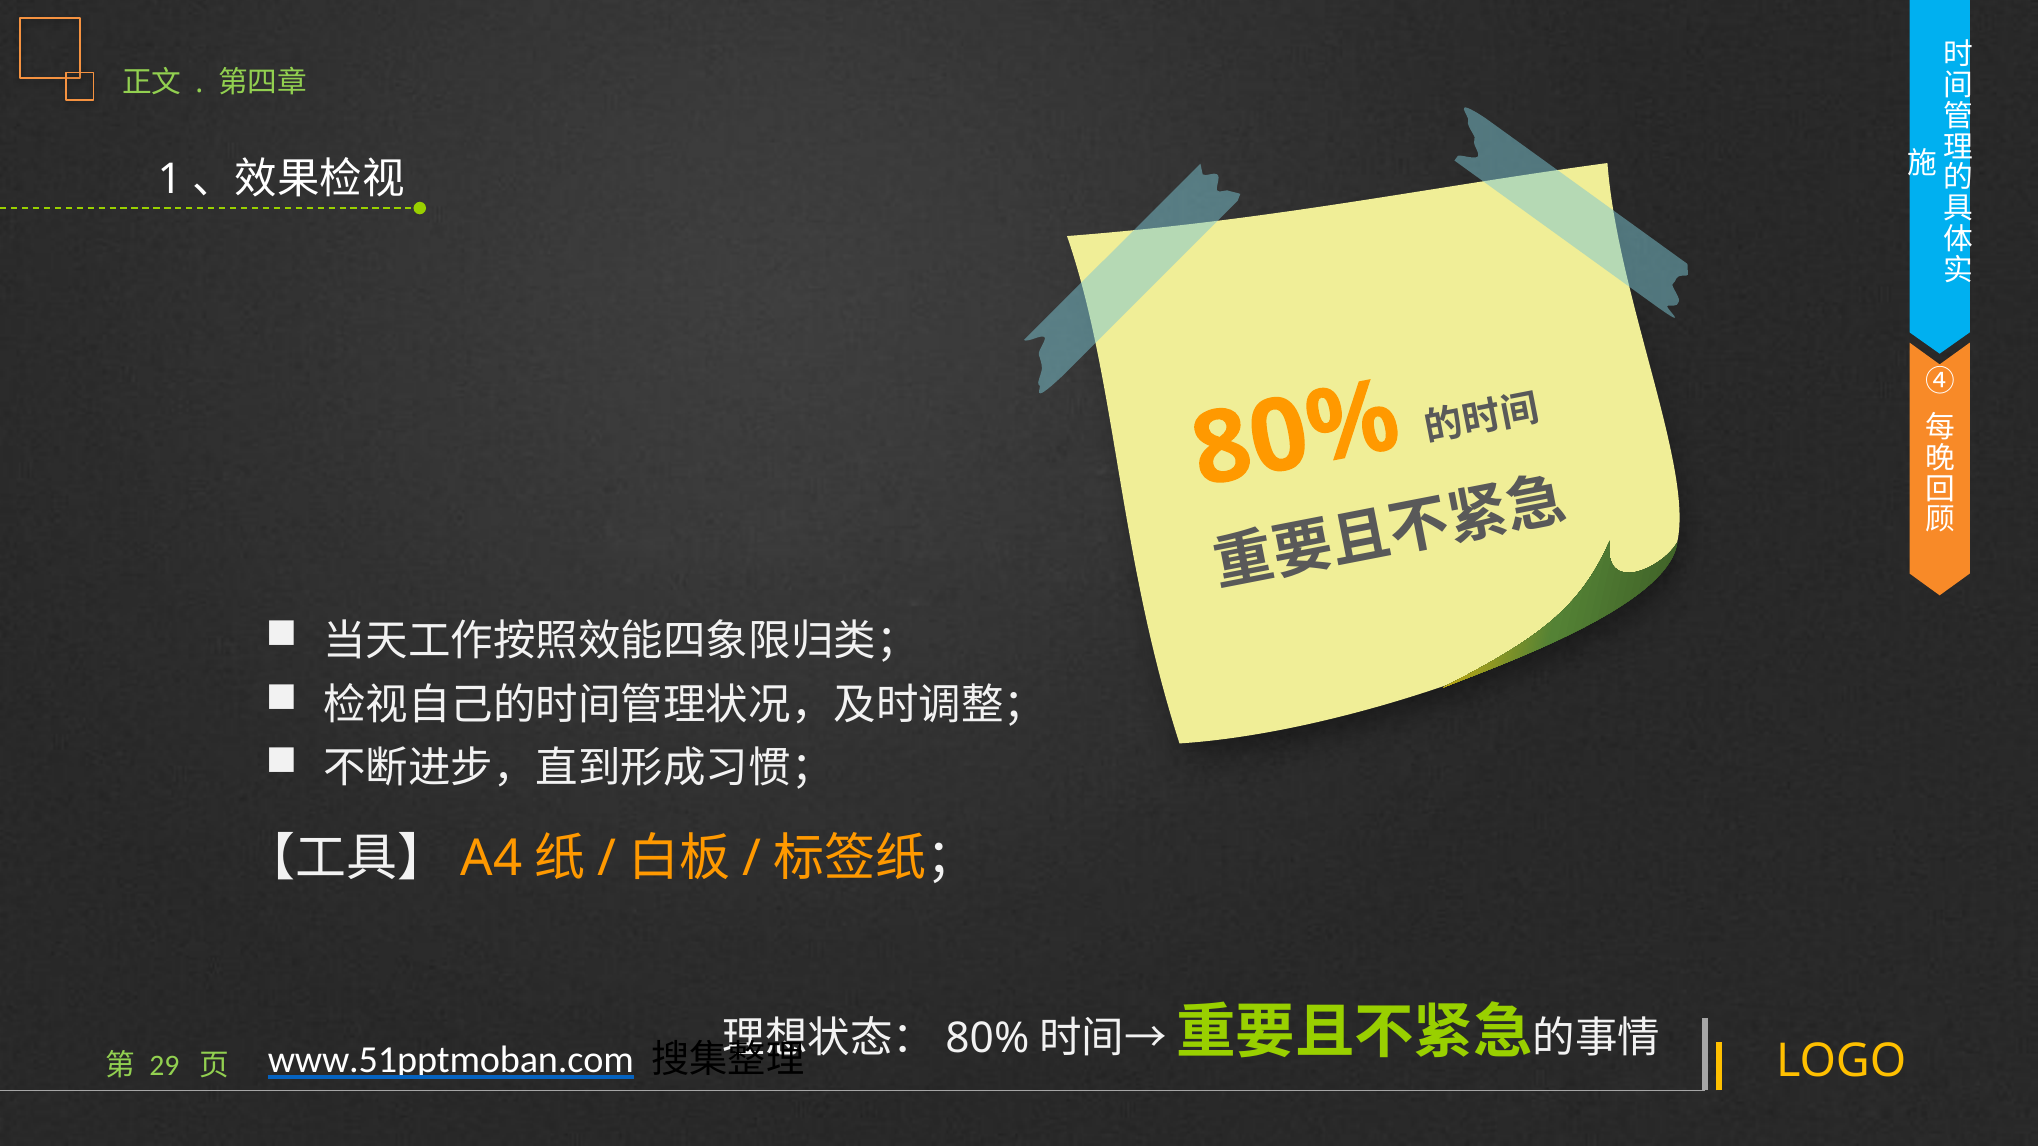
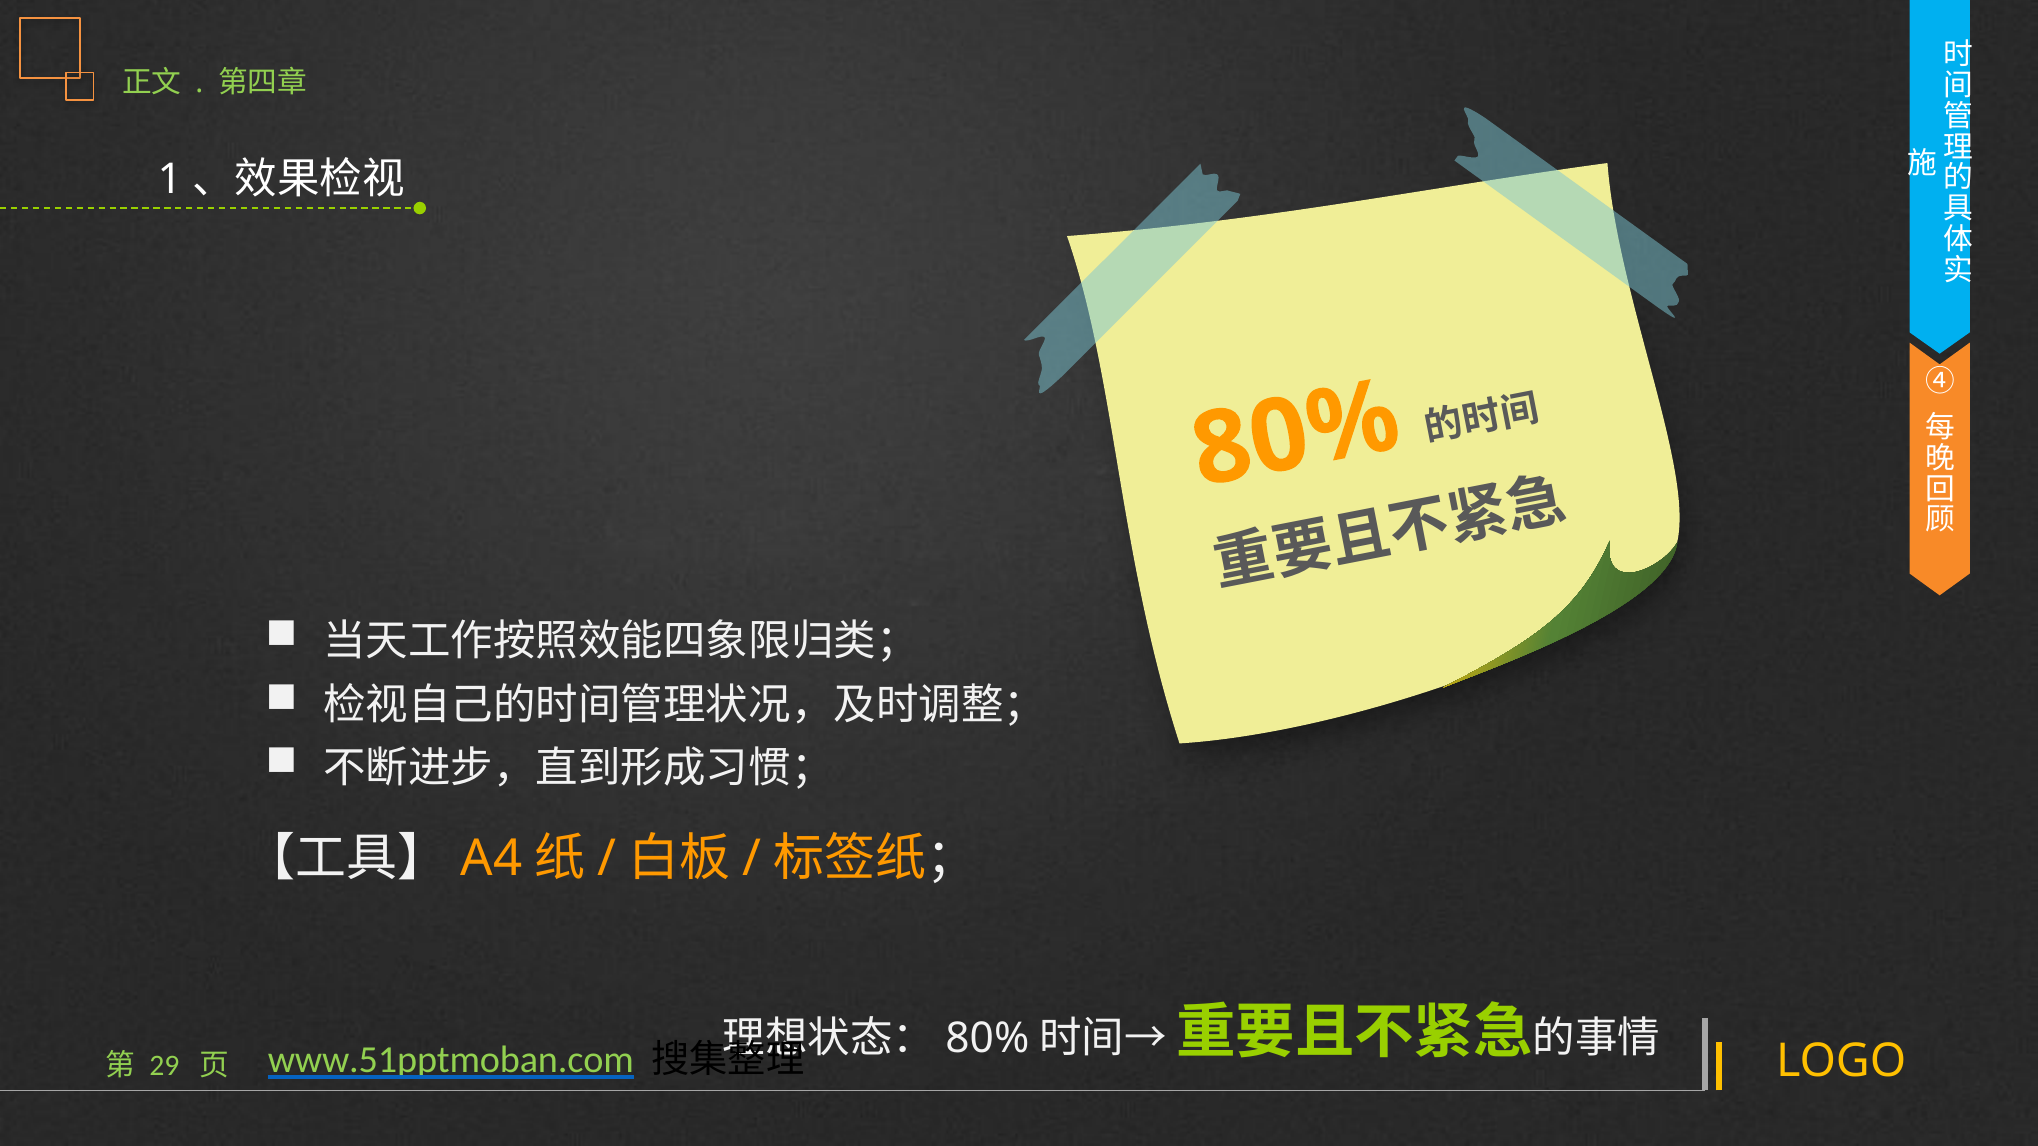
www.51pptmoban.com colour: white -> light green
